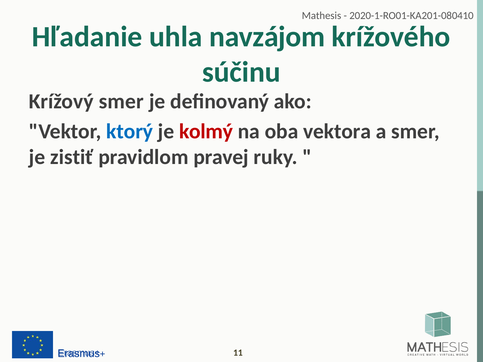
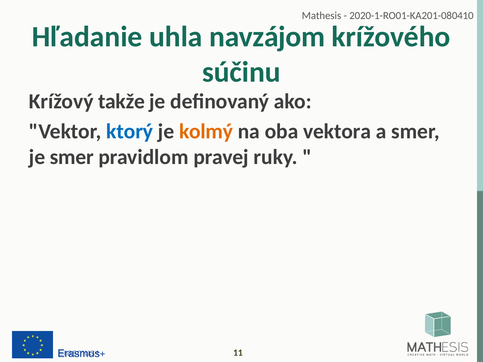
Krížový smer: smer -> takže
kolmý colour: red -> orange
je zistiť: zistiť -> smer
